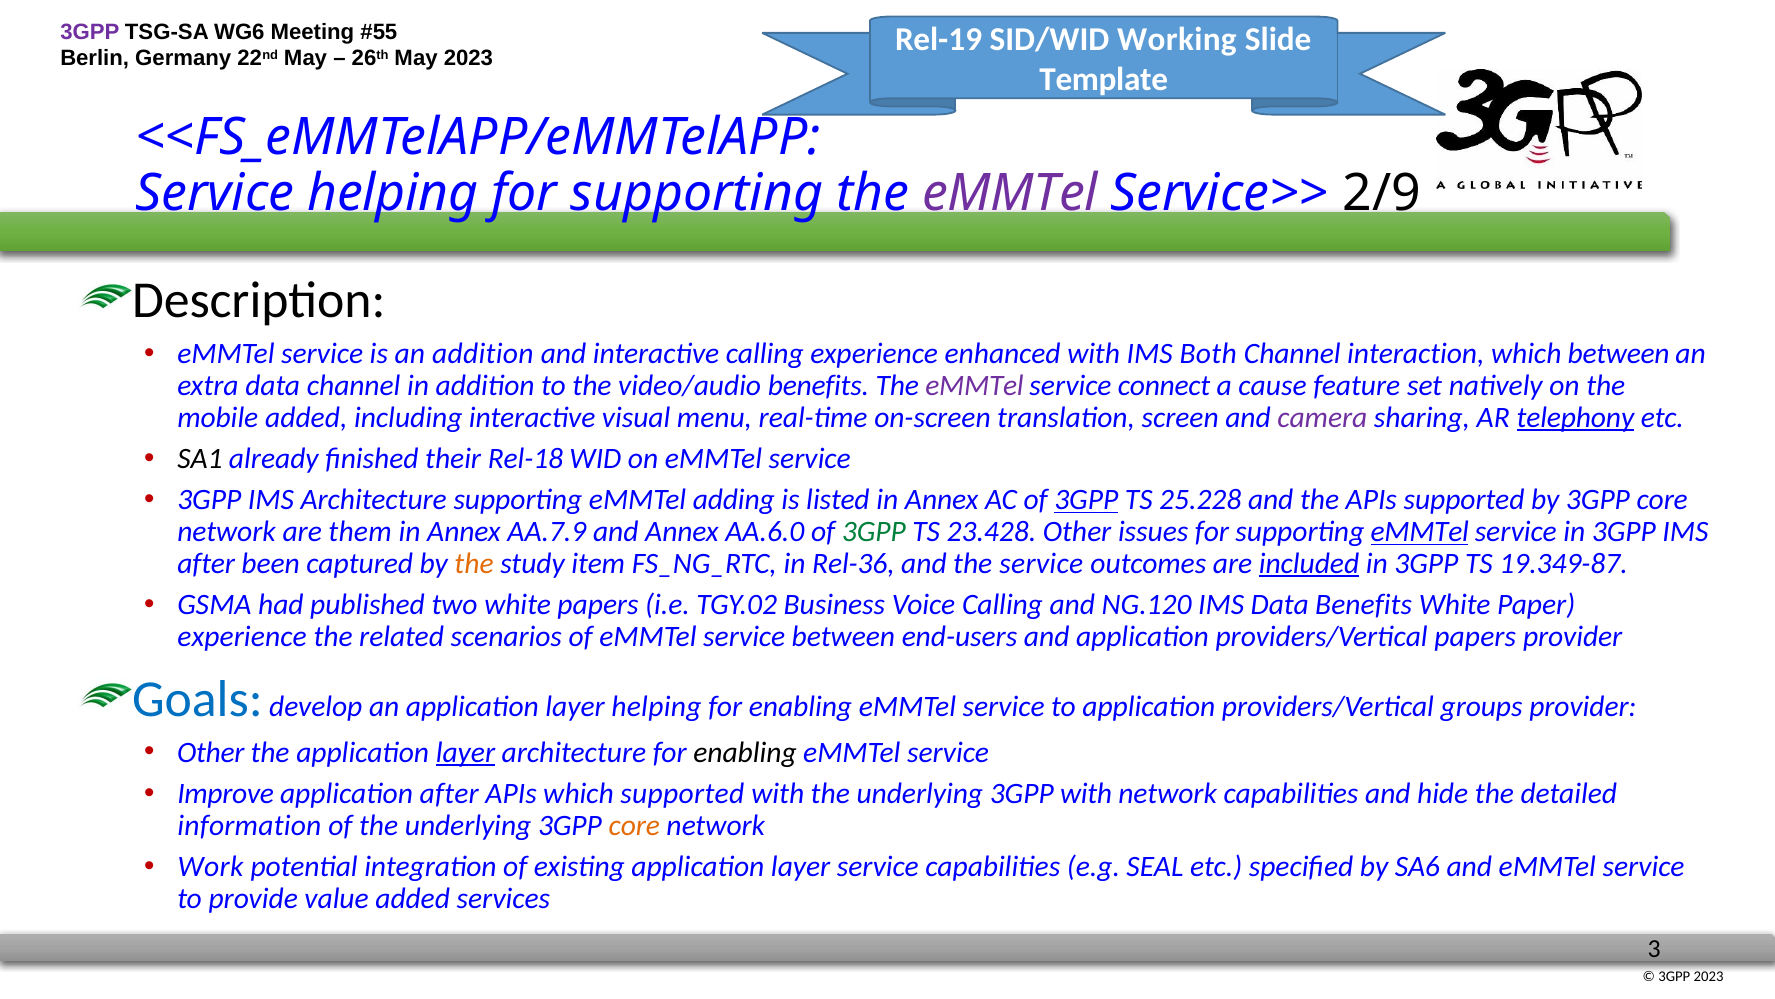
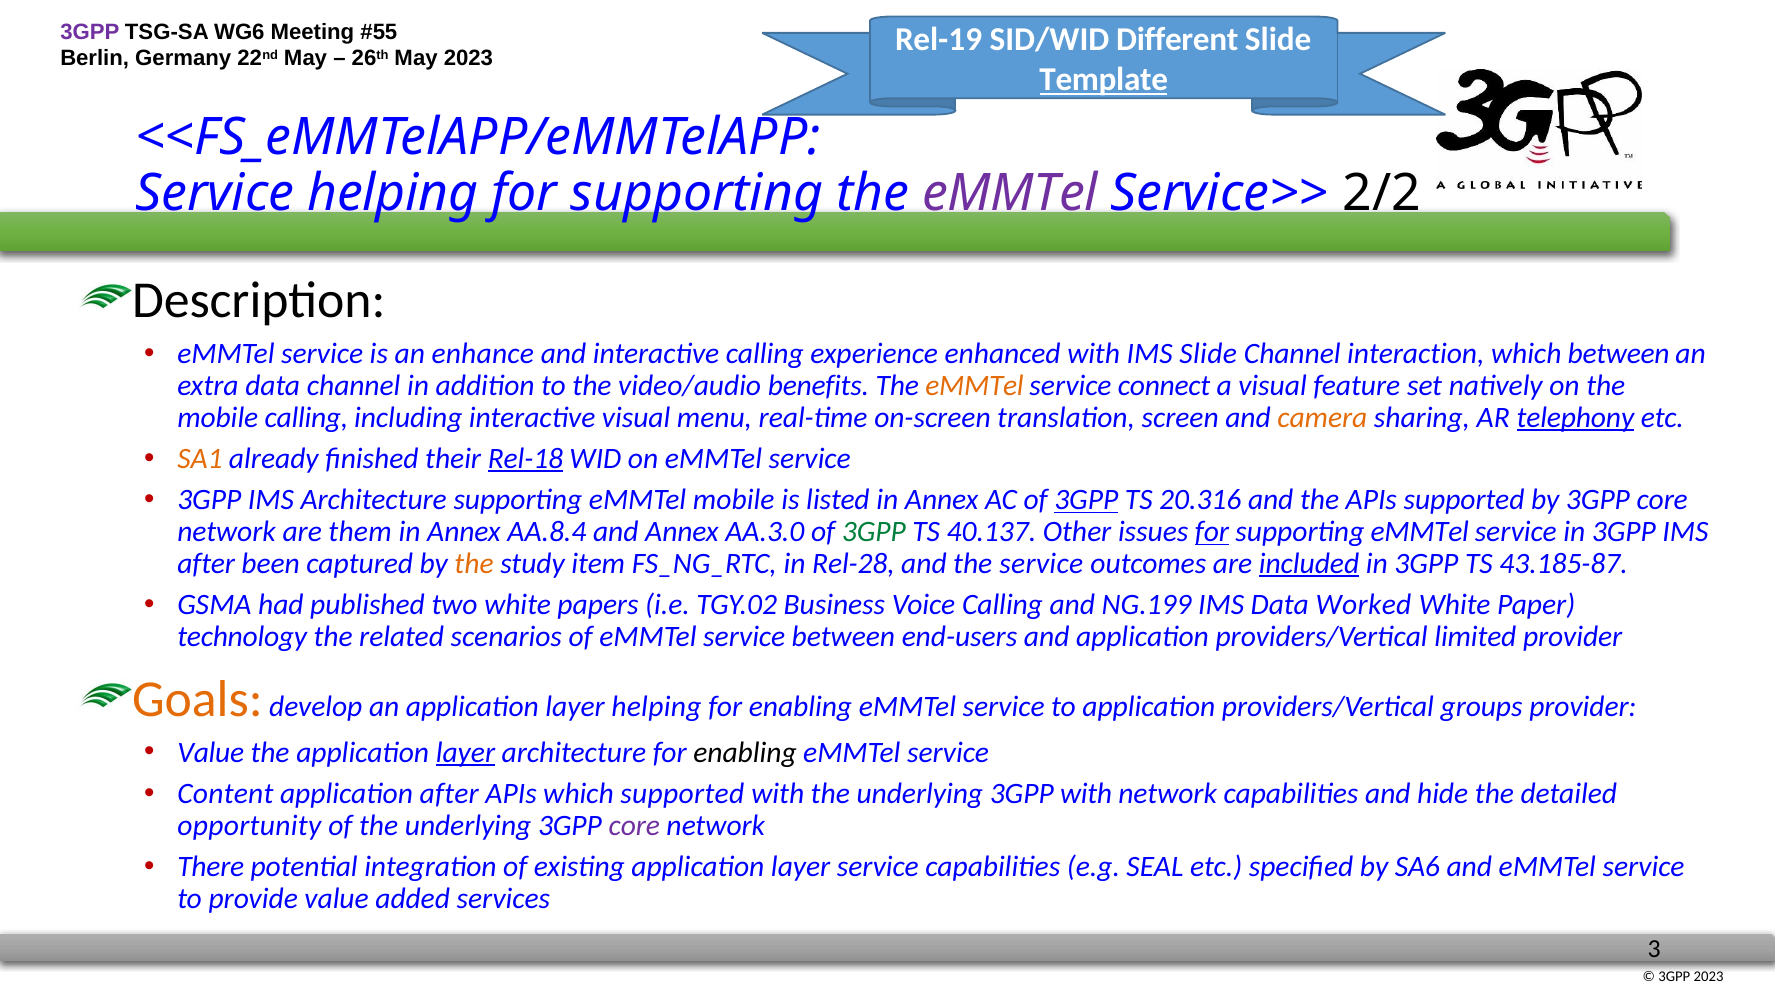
Working: Working -> Different
Template underline: none -> present
2/9: 2/9 -> 2/2
an addition: addition -> enhance
IMS Both: Both -> Slide
eMMTel at (975, 385) colour: purple -> orange
a cause: cause -> visual
mobile added: added -> calling
camera colour: purple -> orange
SA1 colour: black -> orange
Rel-18 underline: none -> present
eMMTel adding: adding -> mobile
25.228: 25.228 -> 20.316
AA.7.9: AA.7.9 -> AA.8.4
AA.6.0: AA.6.0 -> AA.3.0
23.428: 23.428 -> 40.137
for at (1212, 531) underline: none -> present
eMMTel at (1420, 531) underline: present -> none
Rel-36: Rel-36 -> Rel-28
19.349-87: 19.349-87 -> 43.185-87
NG.120: NG.120 -> NG.199
Data Benefits: Benefits -> Worked
experience at (242, 636): experience -> technology
providers/Vertical papers: papers -> limited
Goals colour: blue -> orange
Other at (211, 752): Other -> Value
Improve: Improve -> Content
information: information -> opportunity
core at (634, 825) colour: orange -> purple
Work: Work -> There
